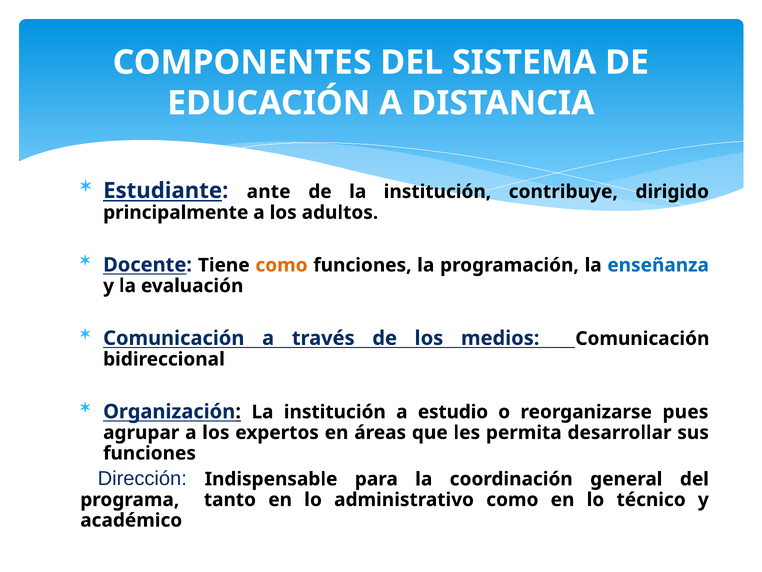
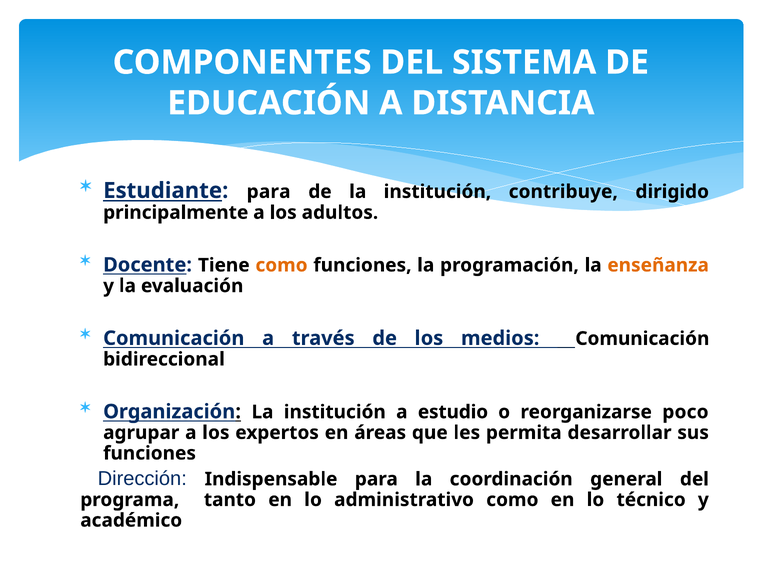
Estudiante ante: ante -> para
enseñanza colour: blue -> orange
pues: pues -> poco
